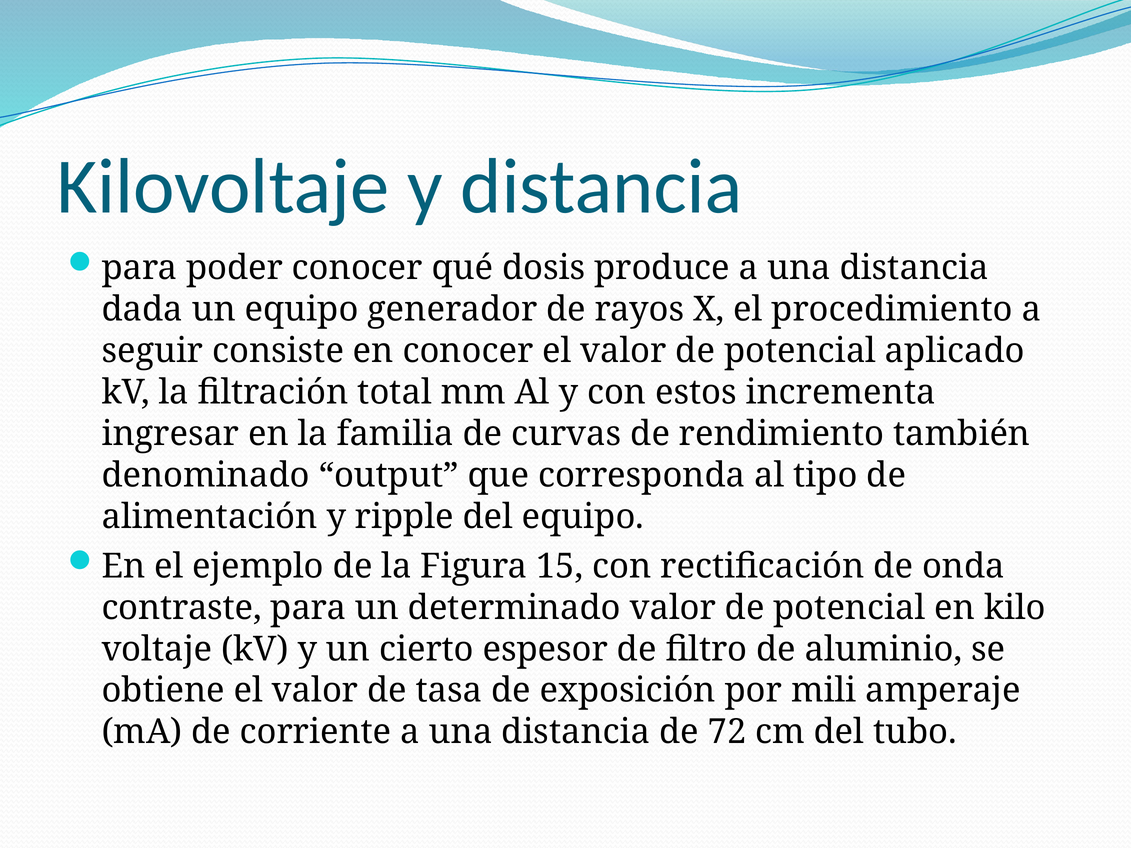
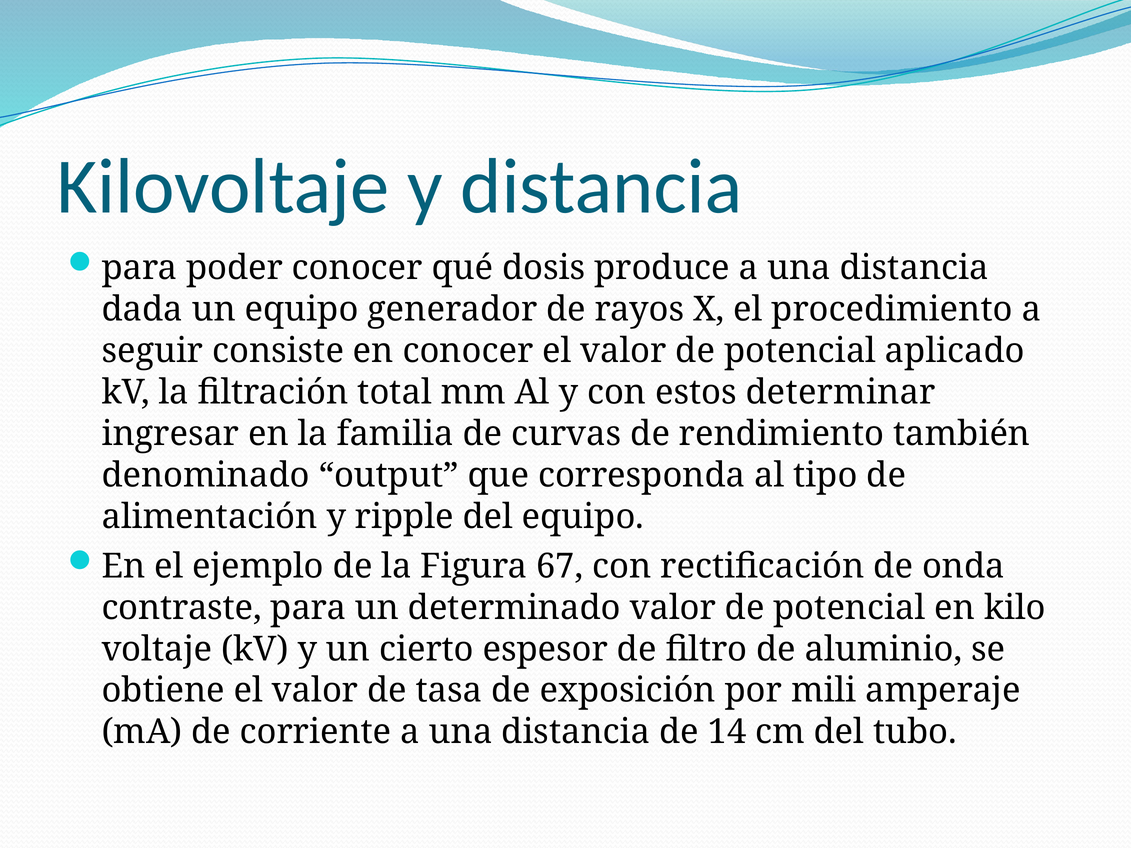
incrementa: incrementa -> determinar
15: 15 -> 67
72: 72 -> 14
